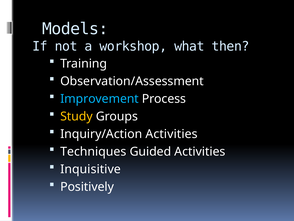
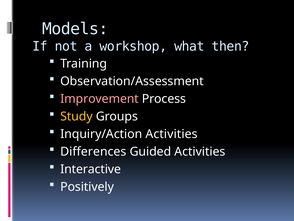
Improvement colour: light blue -> pink
Techniques: Techniques -> Differences
Inquisitive: Inquisitive -> Interactive
